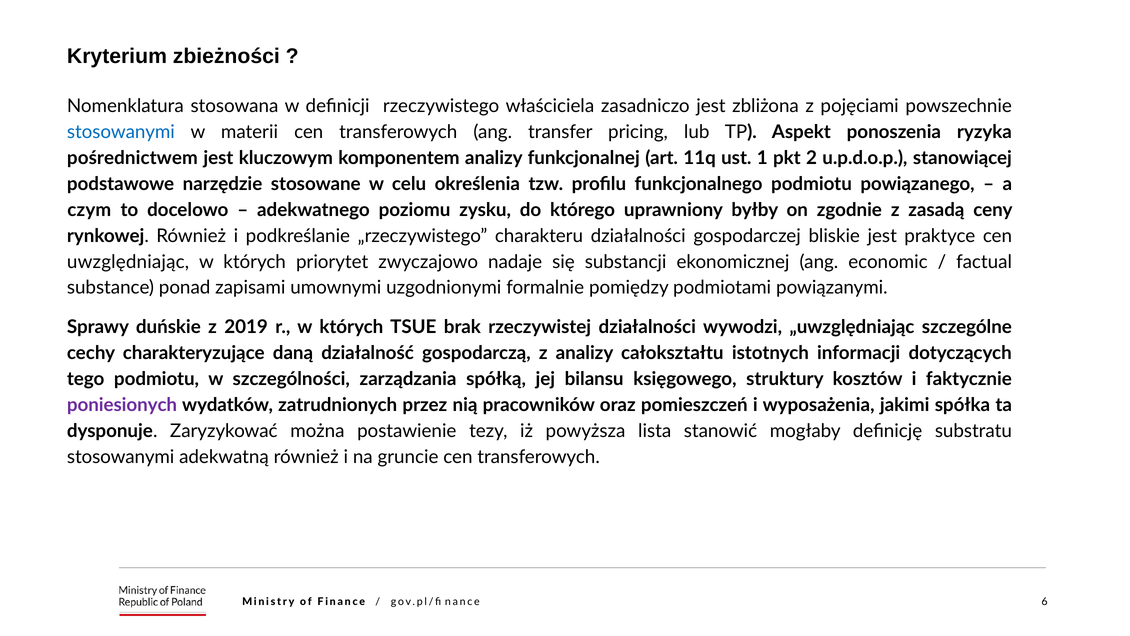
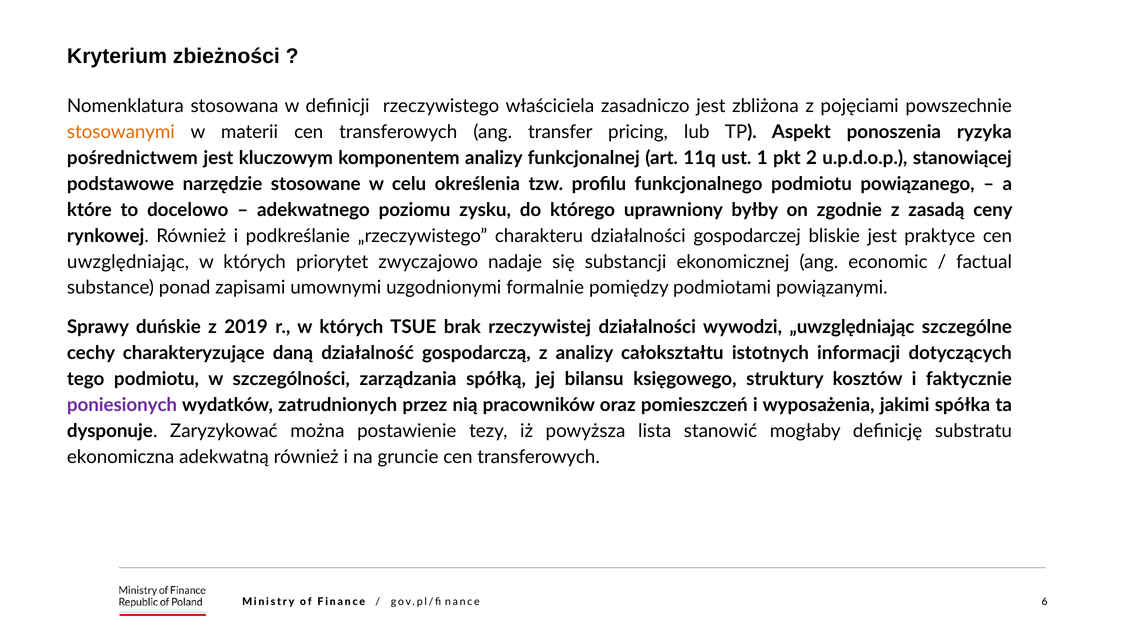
stosowanymi at (121, 132) colour: blue -> orange
czym: czym -> które
stosowanymi at (121, 457): stosowanymi -> ekonomiczna
